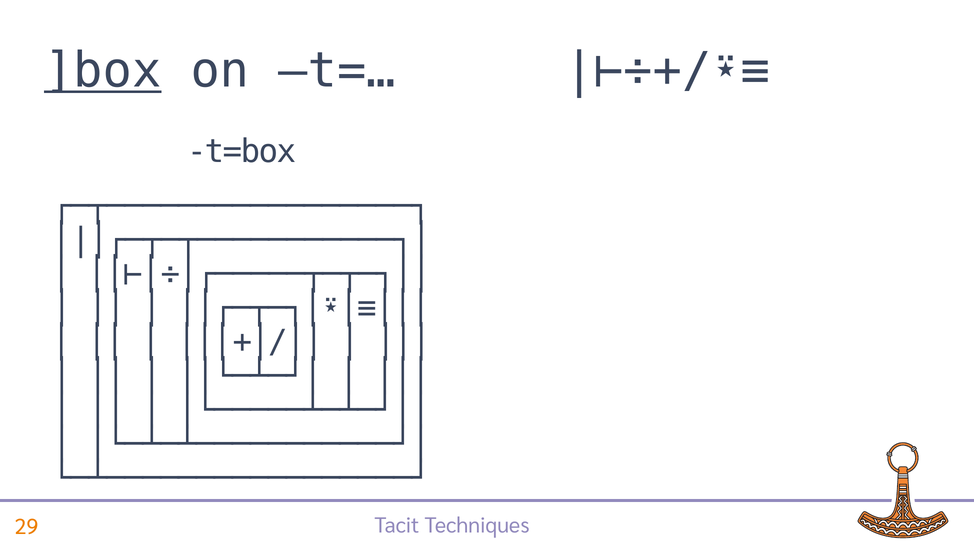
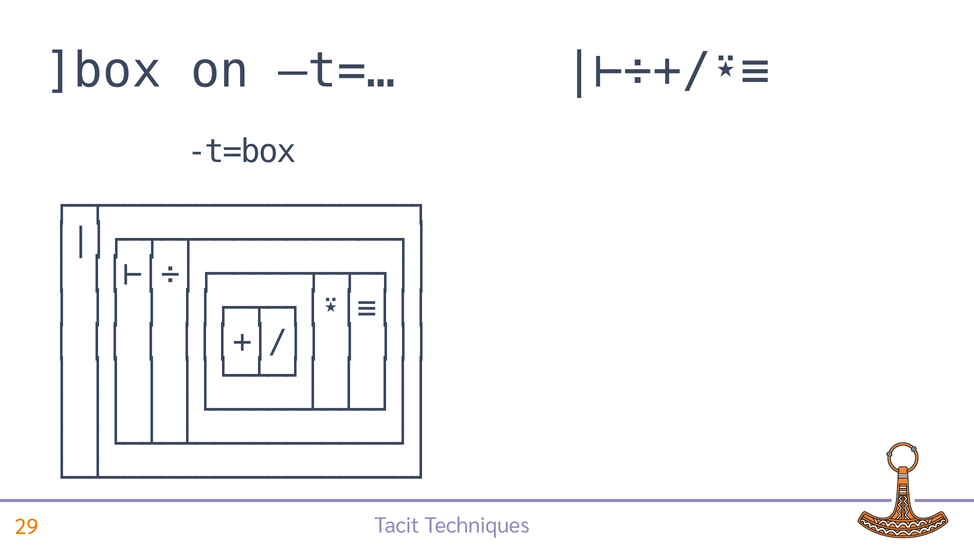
]box underline: present -> none
